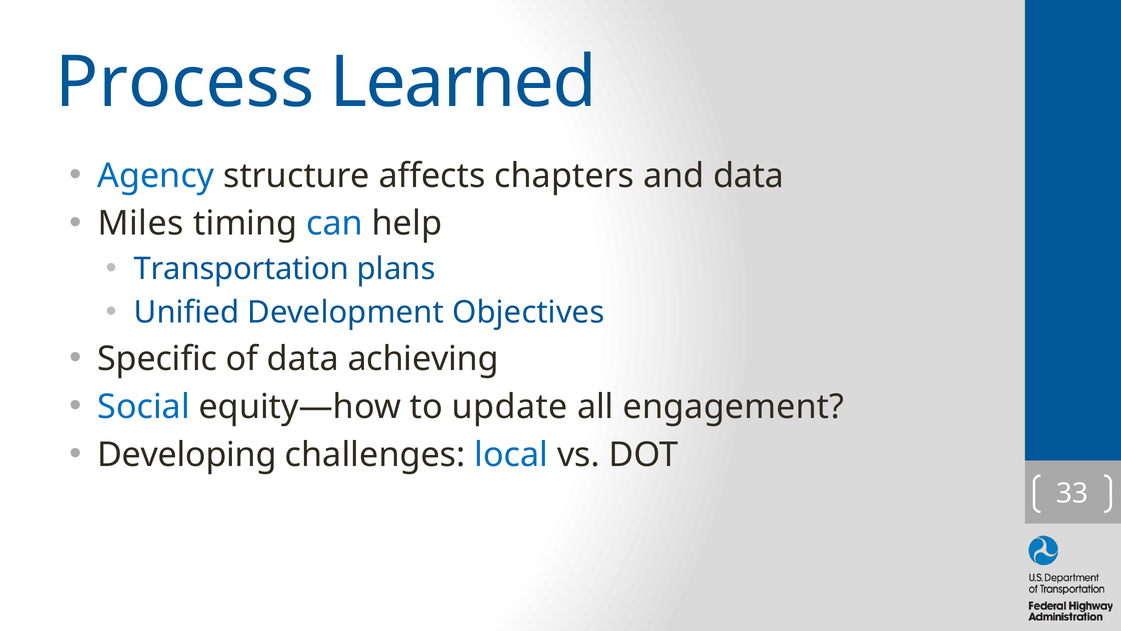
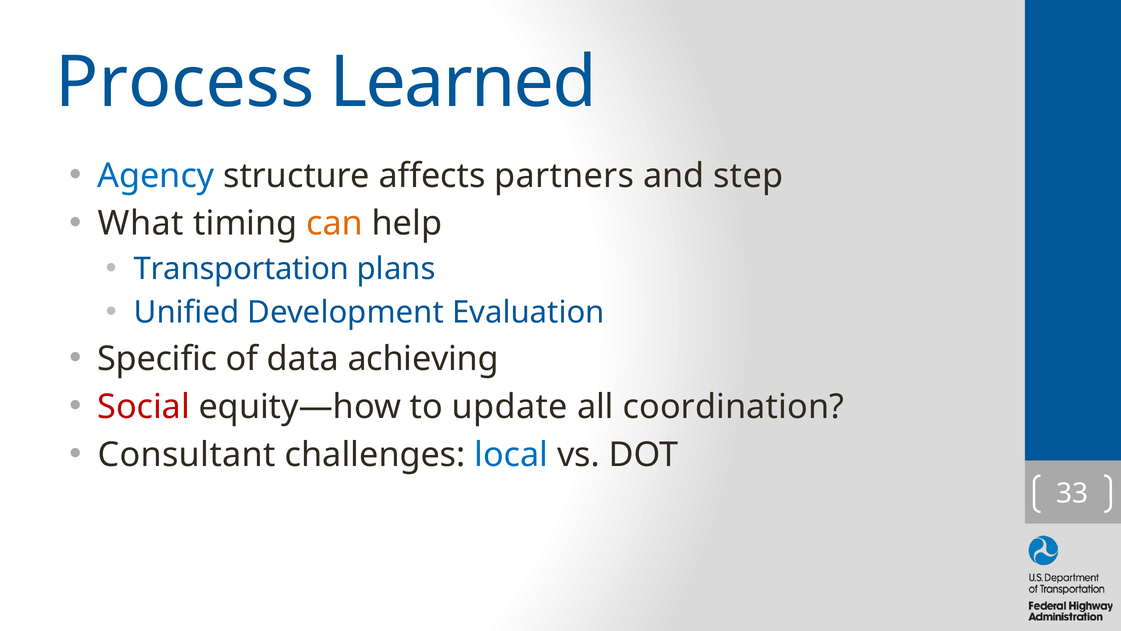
chapters: chapters -> partners
and data: data -> step
Miles: Miles -> What
can colour: blue -> orange
Objectives: Objectives -> Evaluation
Social colour: blue -> red
engagement: engagement -> coordination
Developing: Developing -> Consultant
